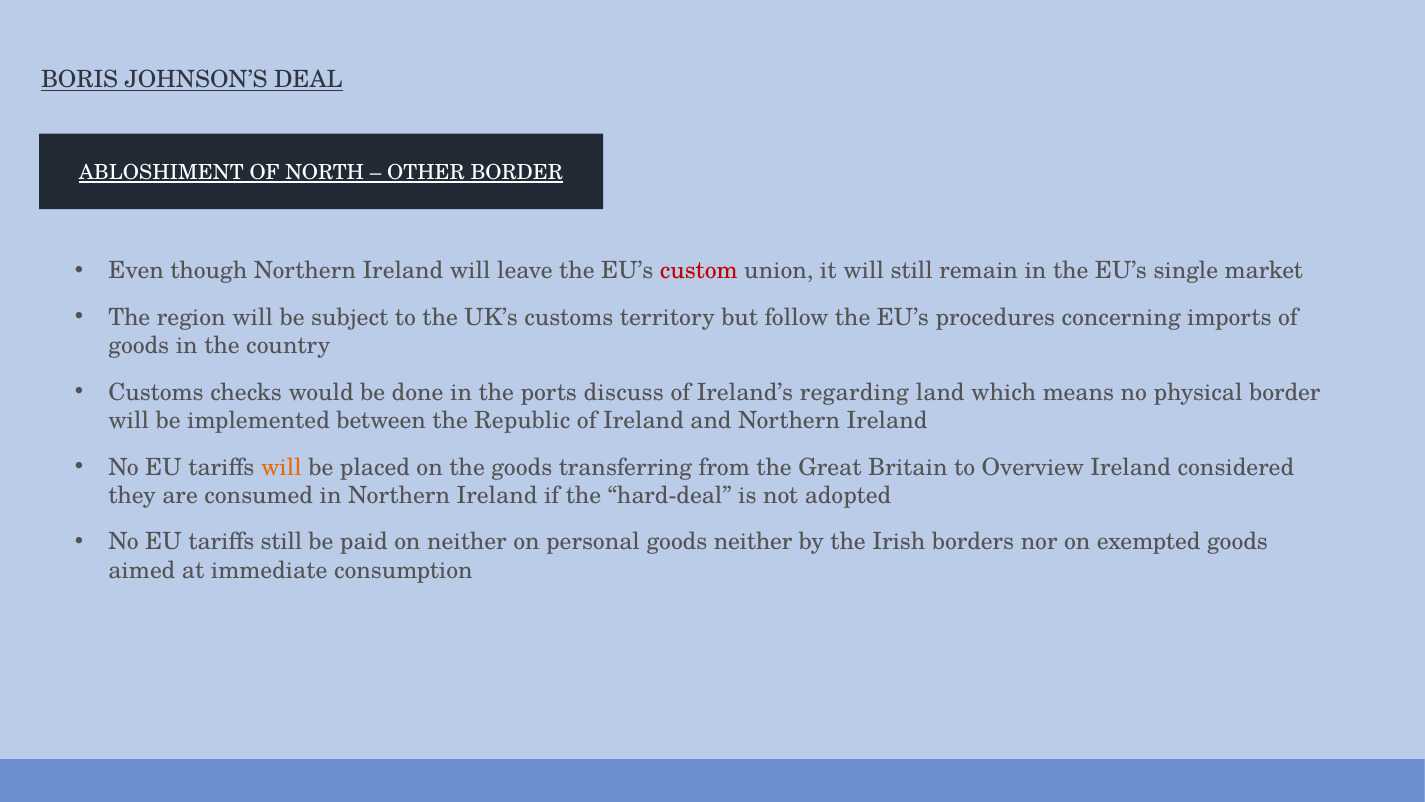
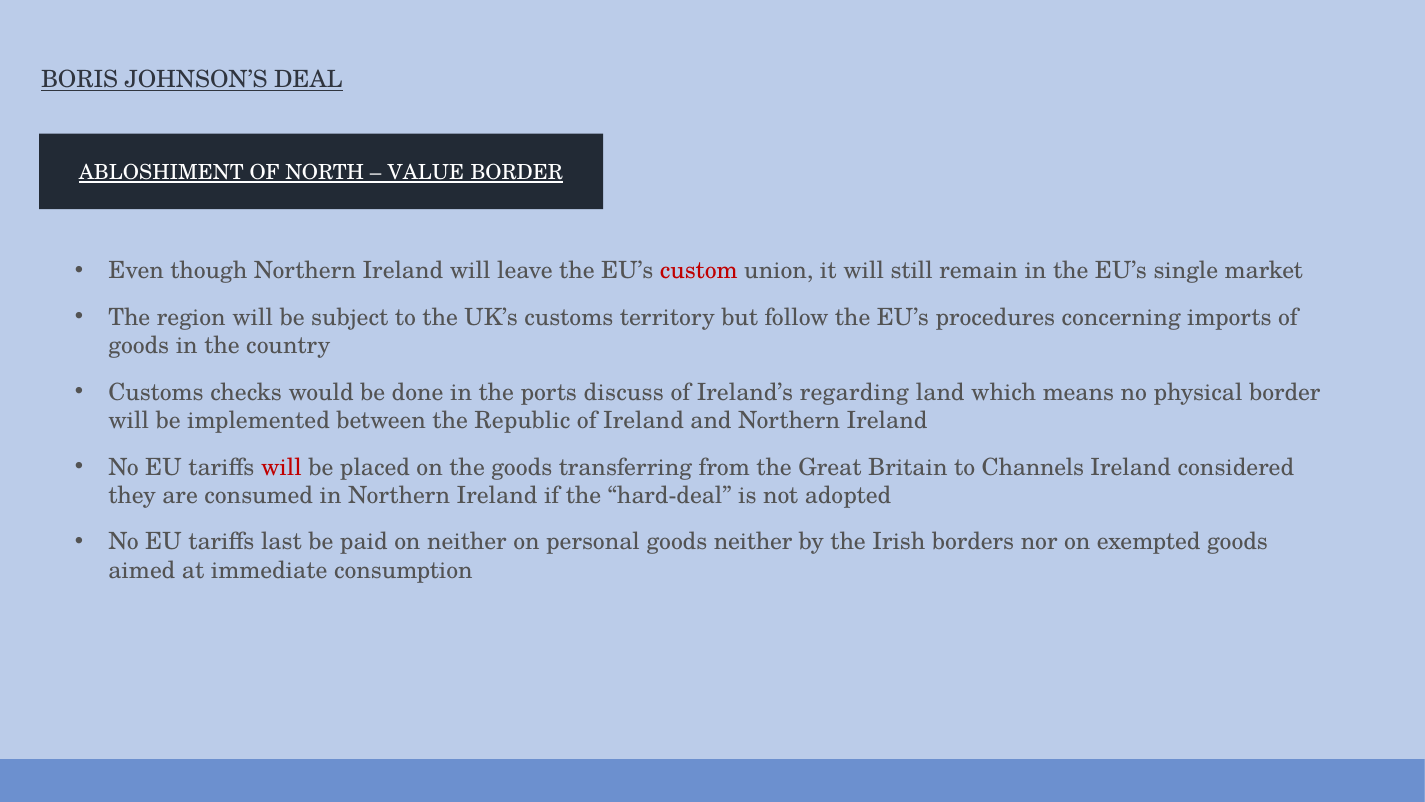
OTHER: OTHER -> VALUE
will at (281, 467) colour: orange -> red
Overview: Overview -> Channels
tariffs still: still -> last
